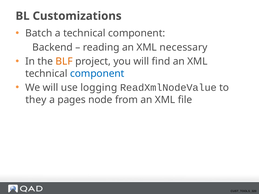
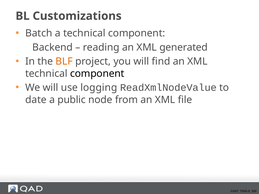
necessary: necessary -> generated
component at (97, 74) colour: blue -> black
they: they -> date
pages: pages -> public
